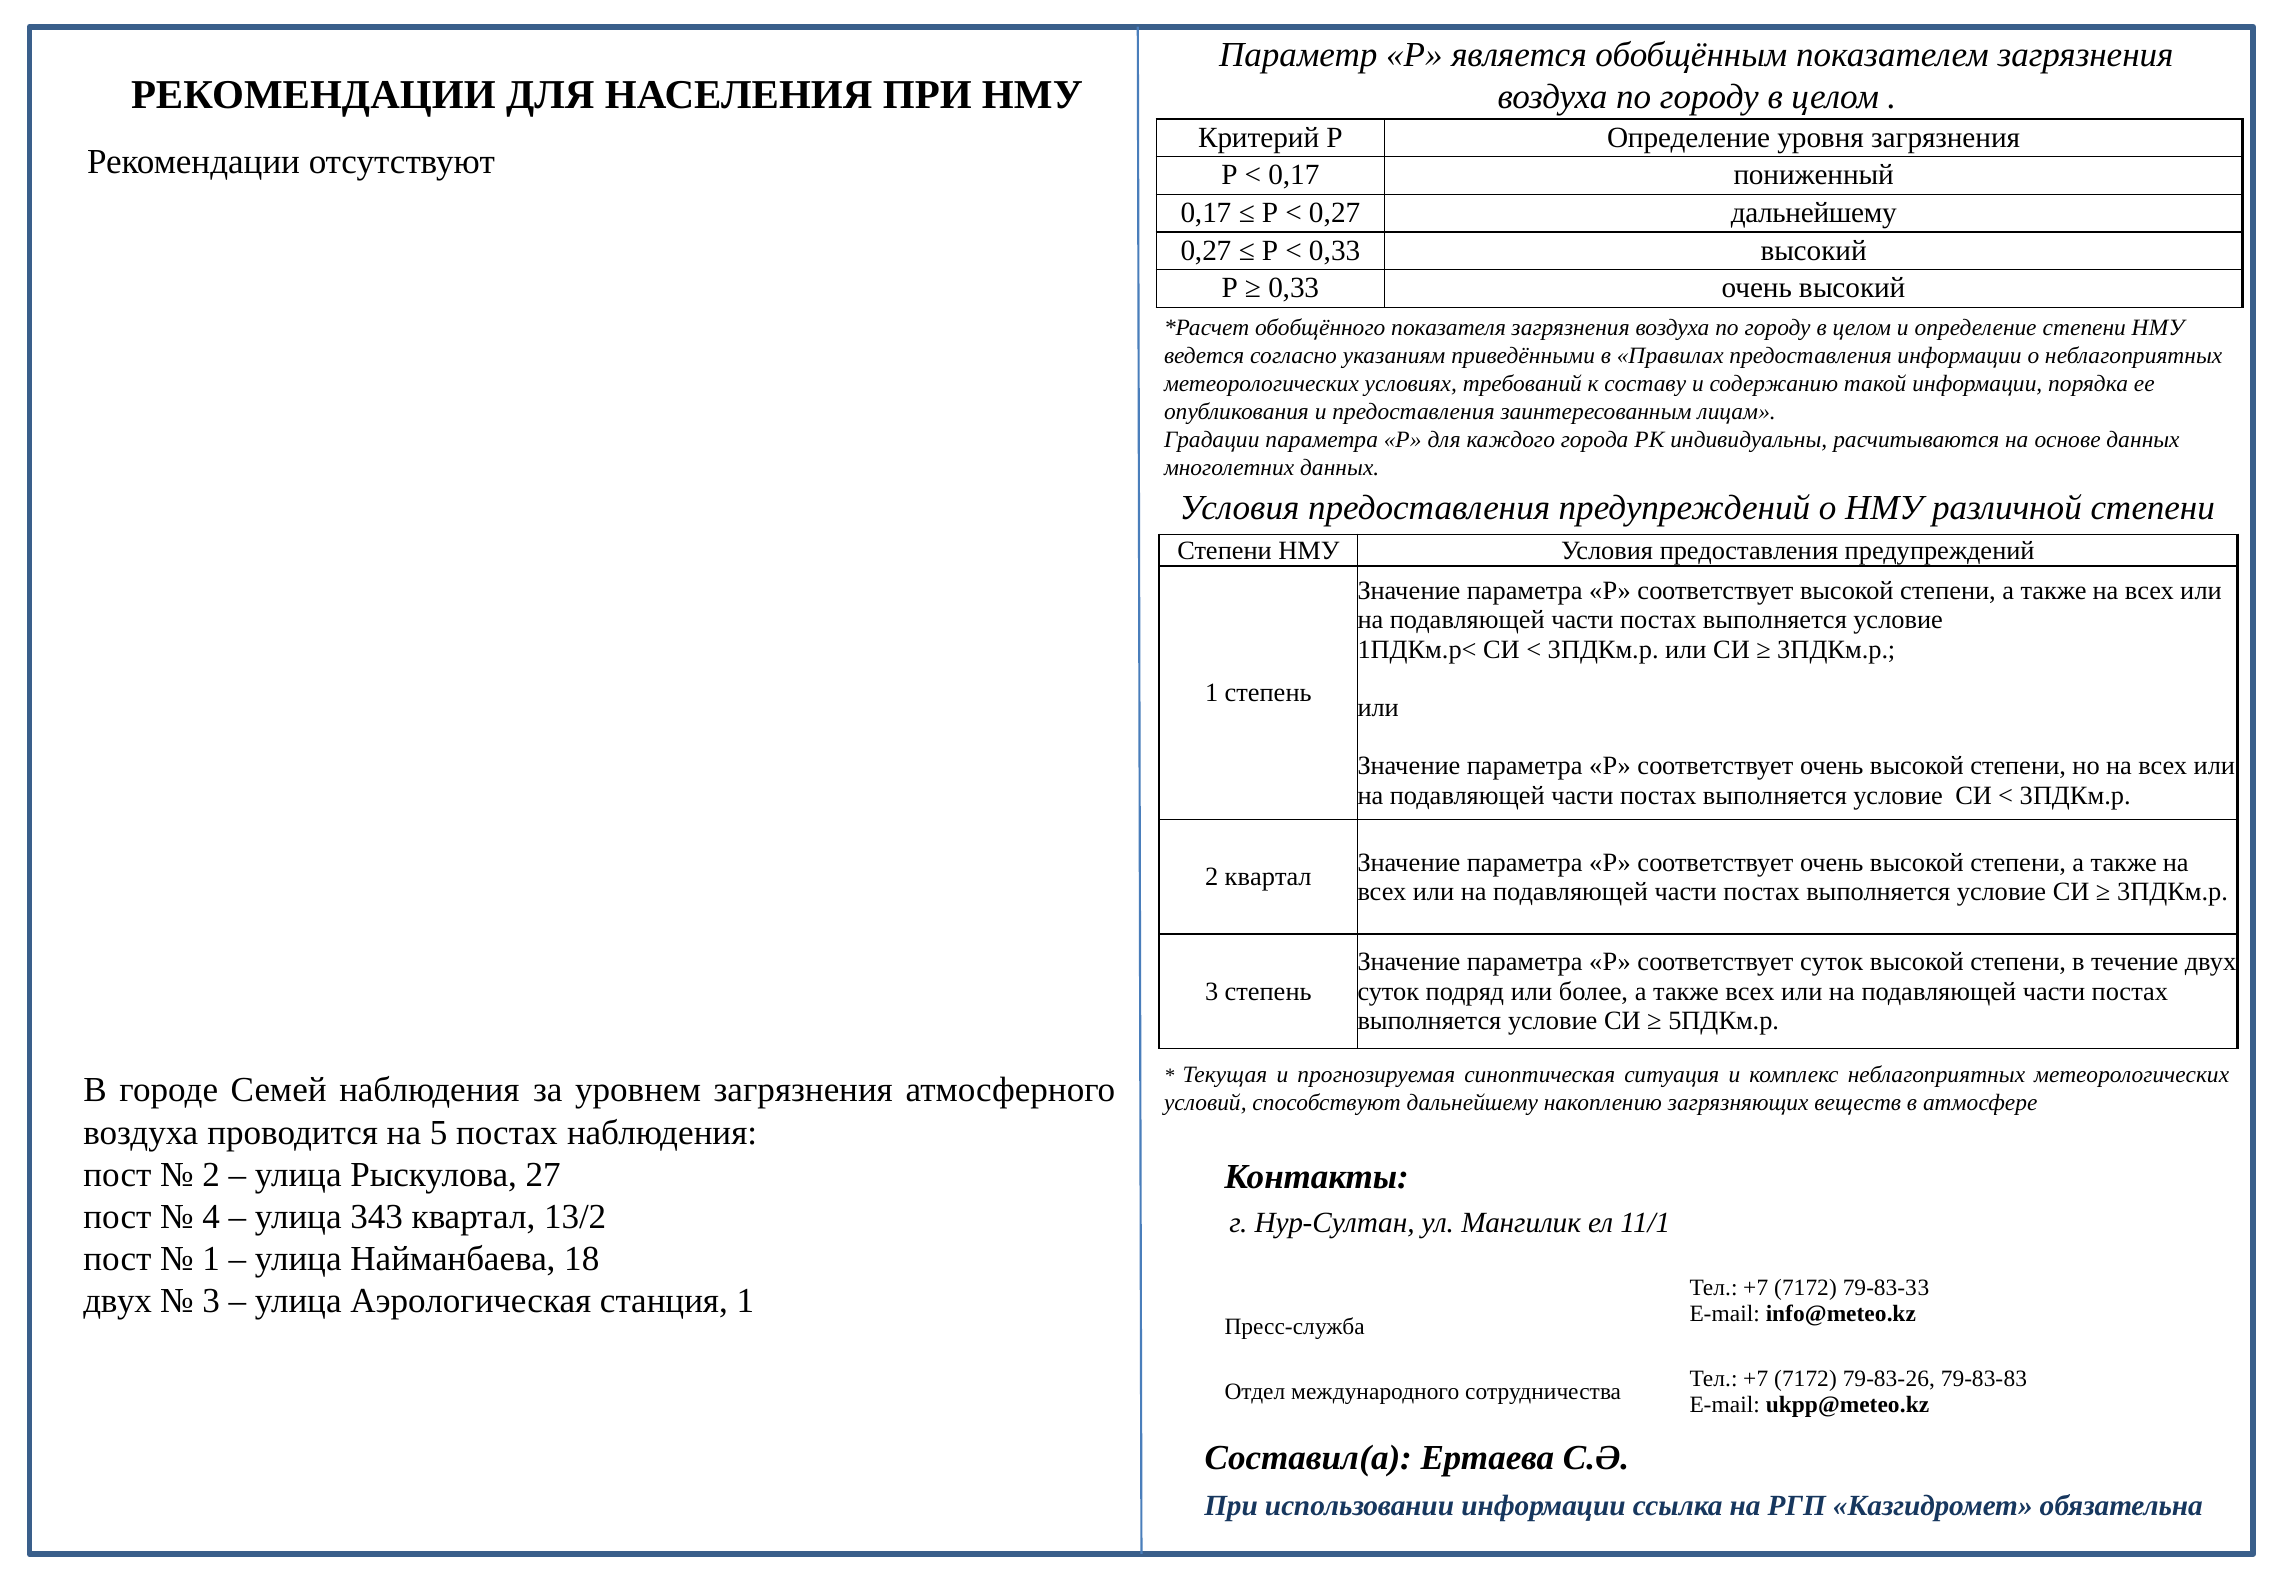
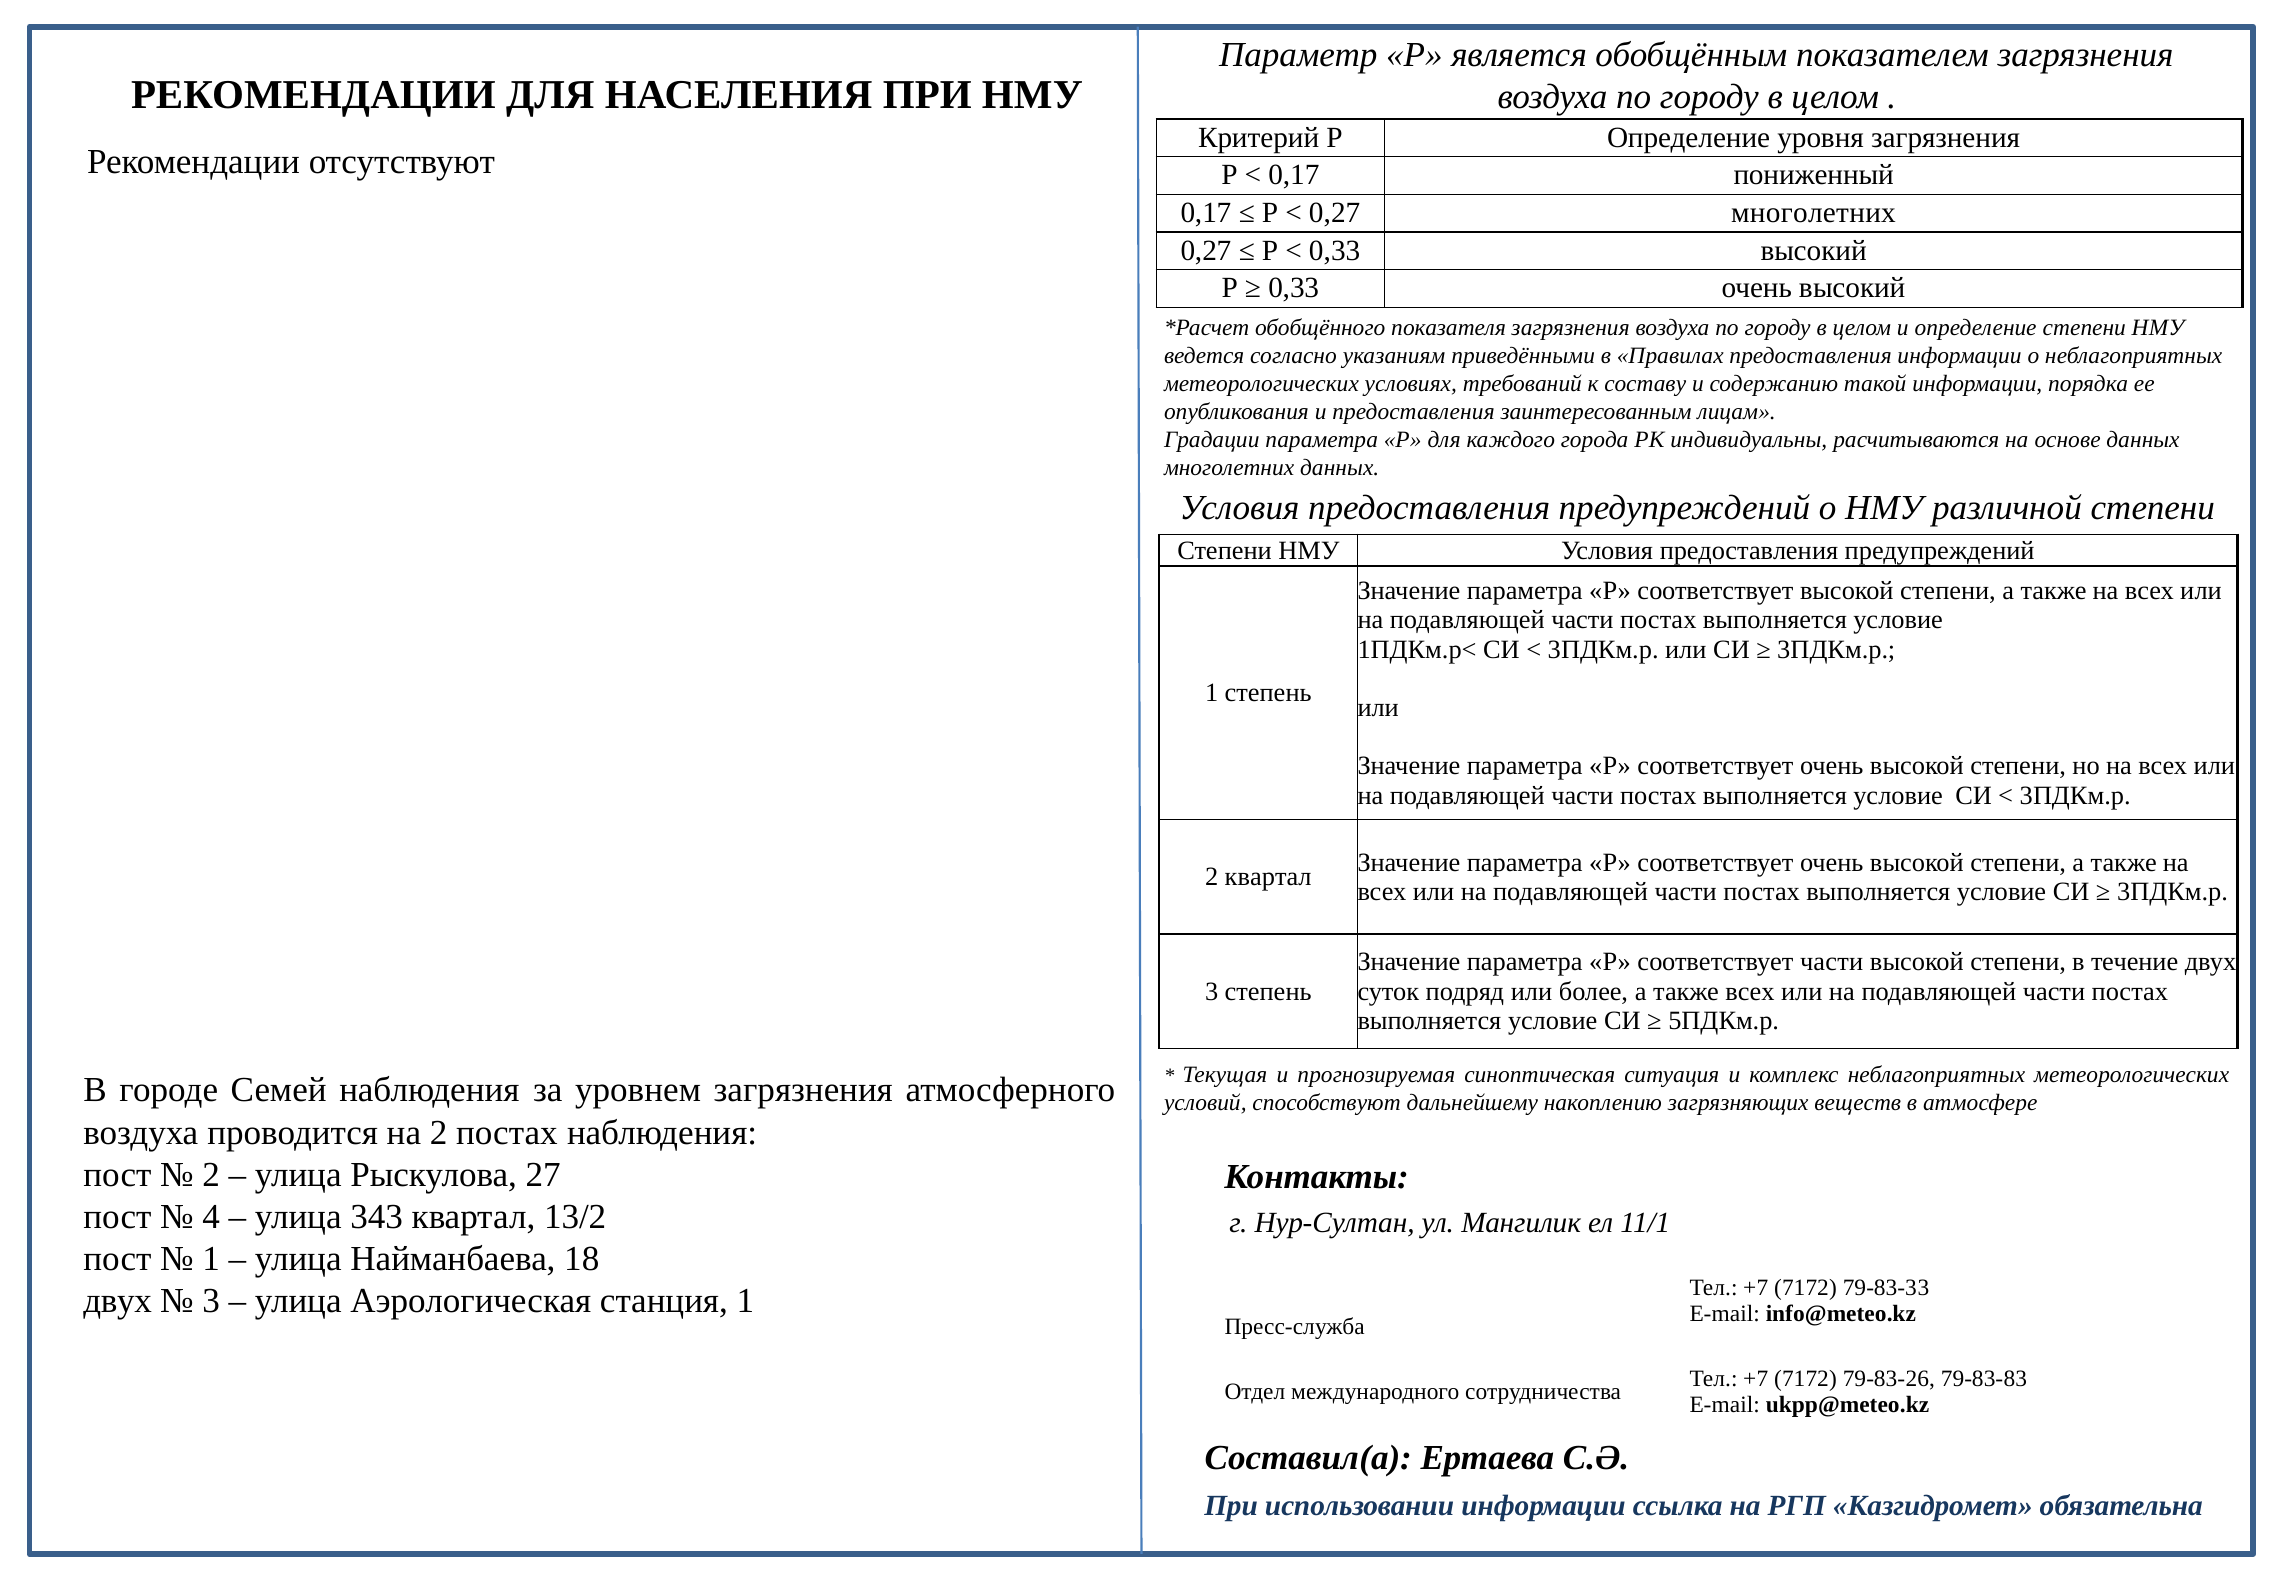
0,27 дальнейшему: дальнейшему -> многолетних
соответствует суток: суток -> части
на 5: 5 -> 2
